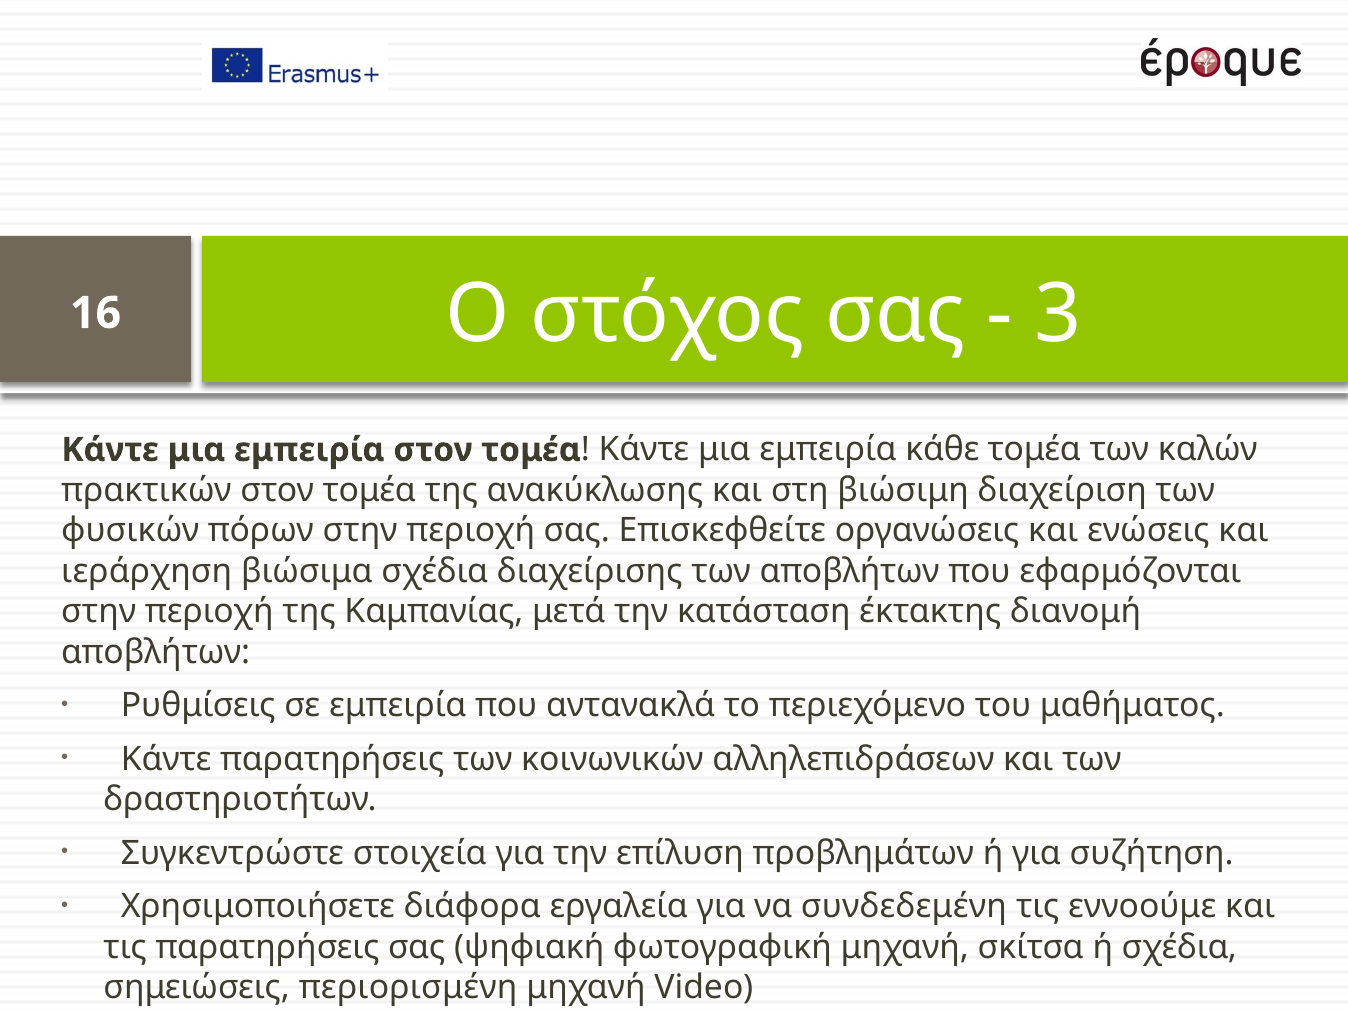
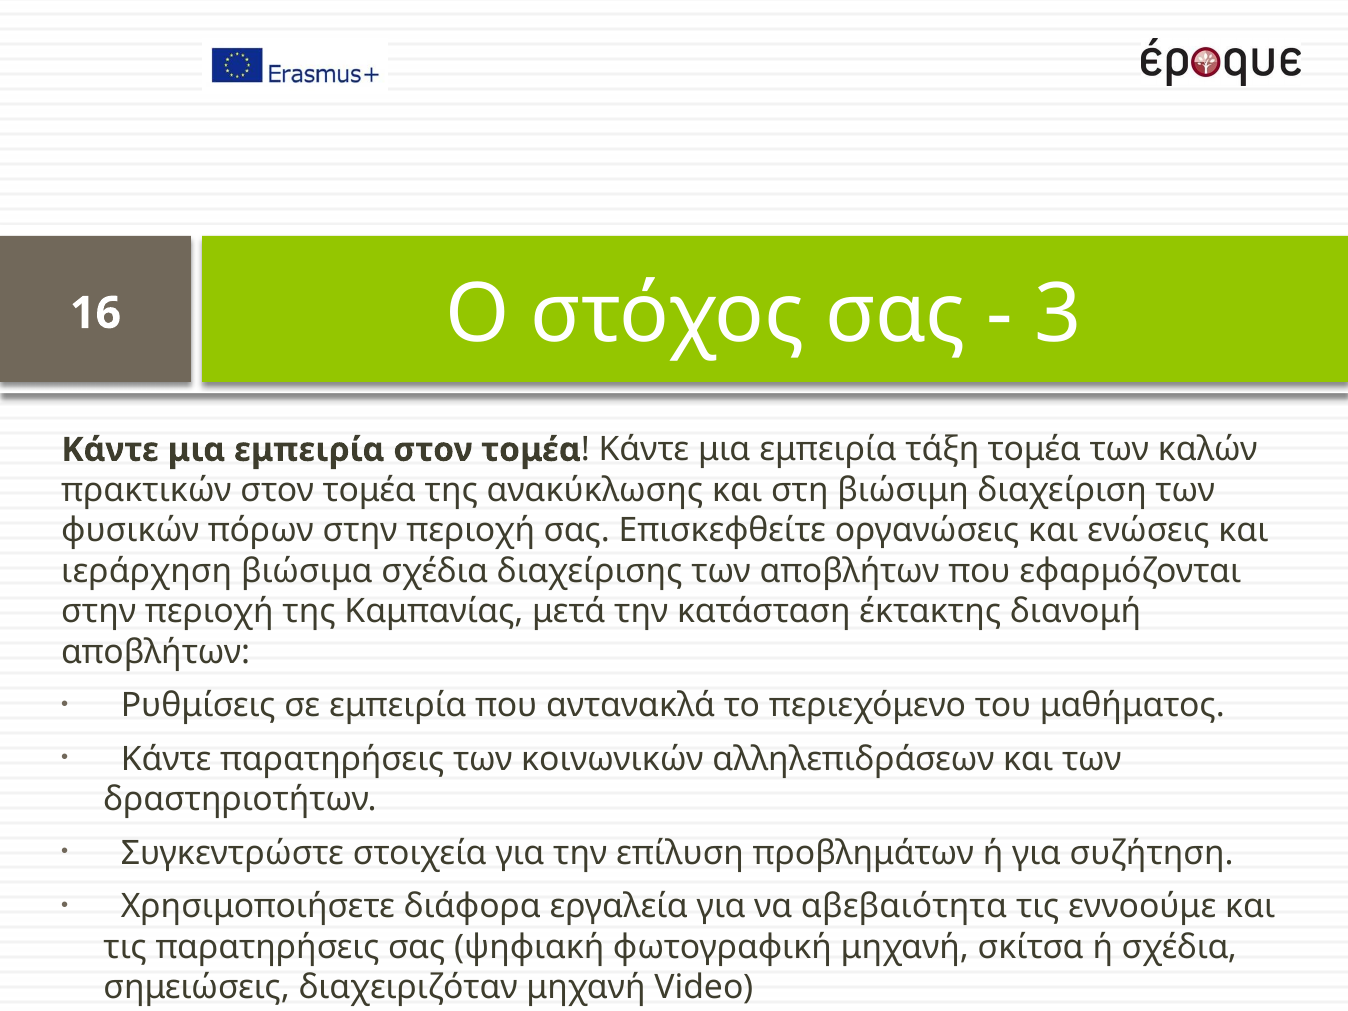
κάθε: κάθε -> τάξη
συνδεδεμένη: συνδεδεμένη -> αβεβαιότητα
περιορισμένη: περιορισμένη -> διαχειριζόταν
